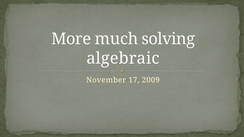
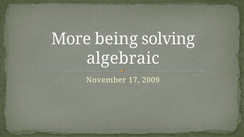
much: much -> being
